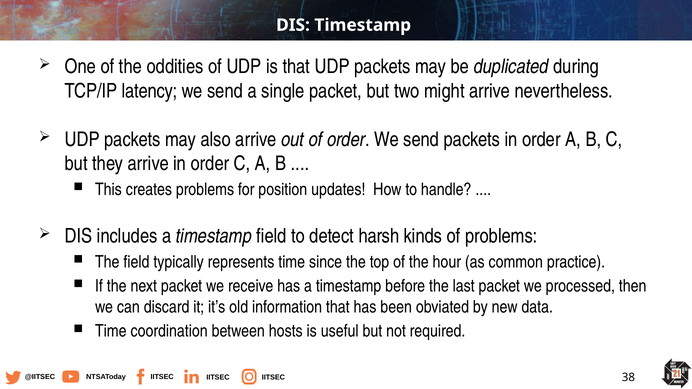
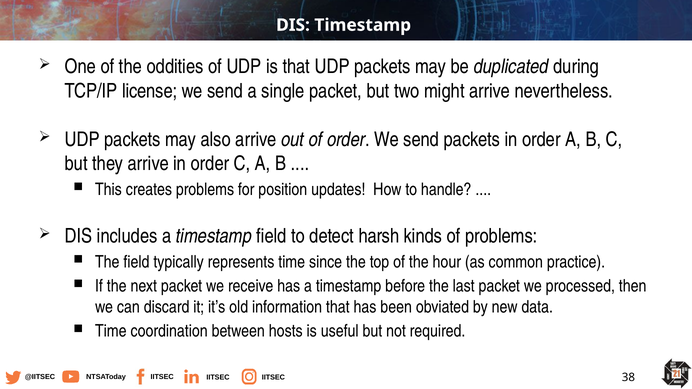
latency: latency -> license
